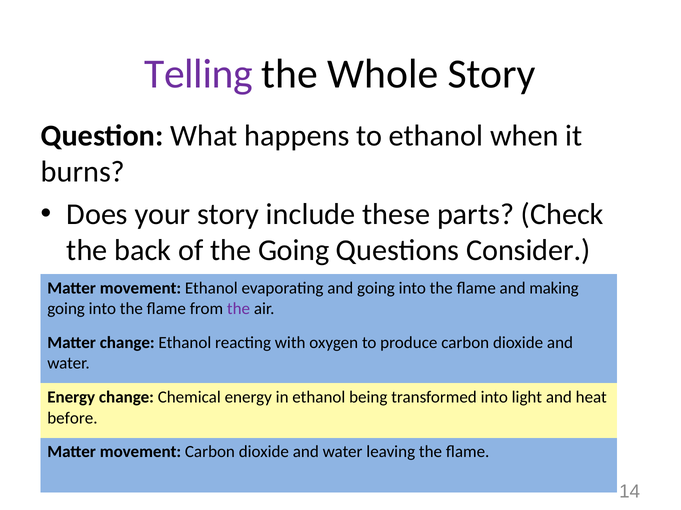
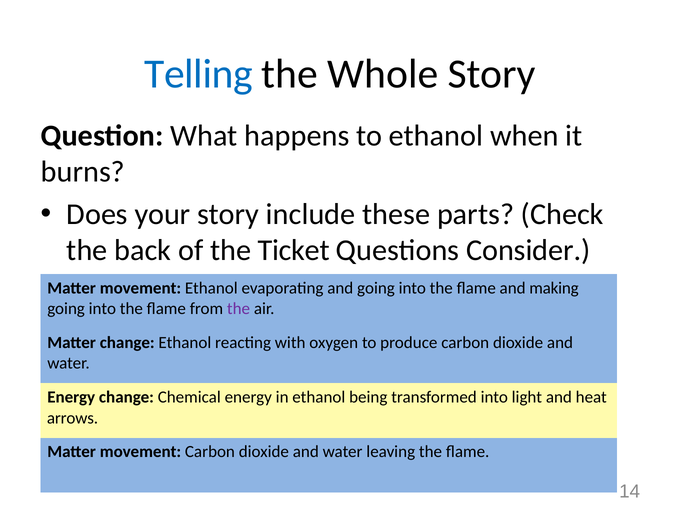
Telling colour: purple -> blue
the Going: Going -> Ticket
before: before -> arrows
